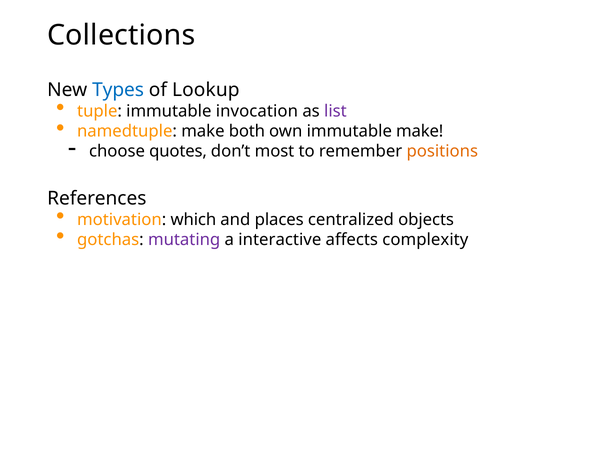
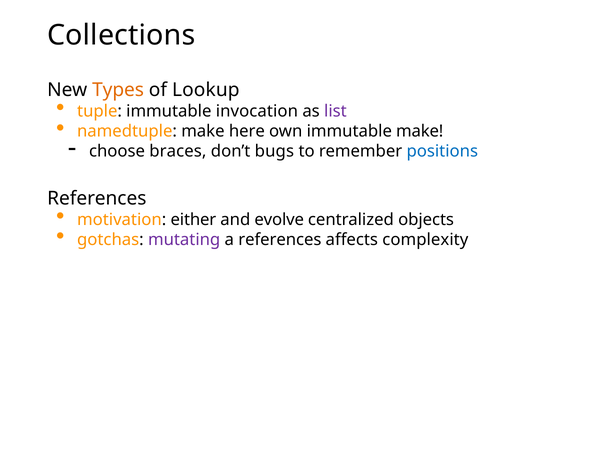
Types colour: blue -> orange
both: both -> here
quotes: quotes -> braces
most: most -> bugs
positions colour: orange -> blue
which: which -> either
places: places -> evolve
a interactive: interactive -> references
